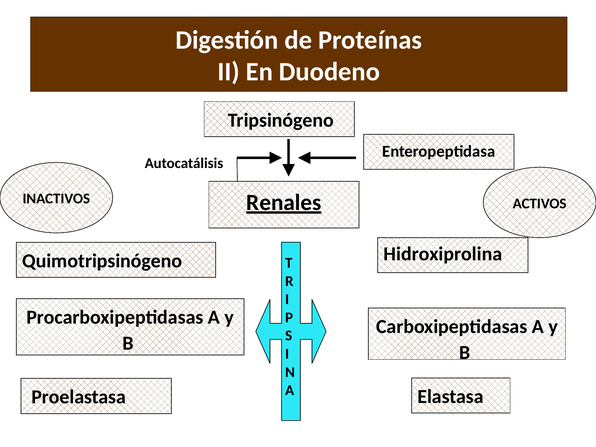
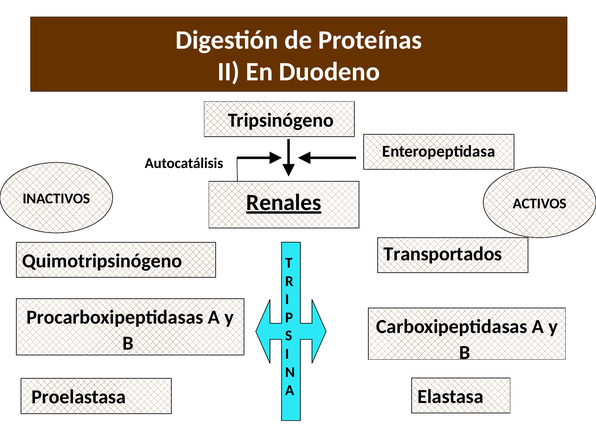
Hidroxiprolina: Hidroxiprolina -> Transportados
